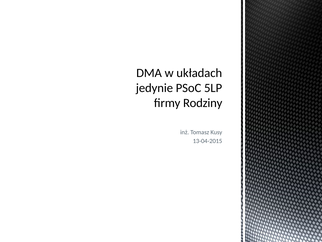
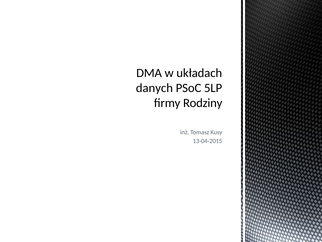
jedynie: jedynie -> danych
